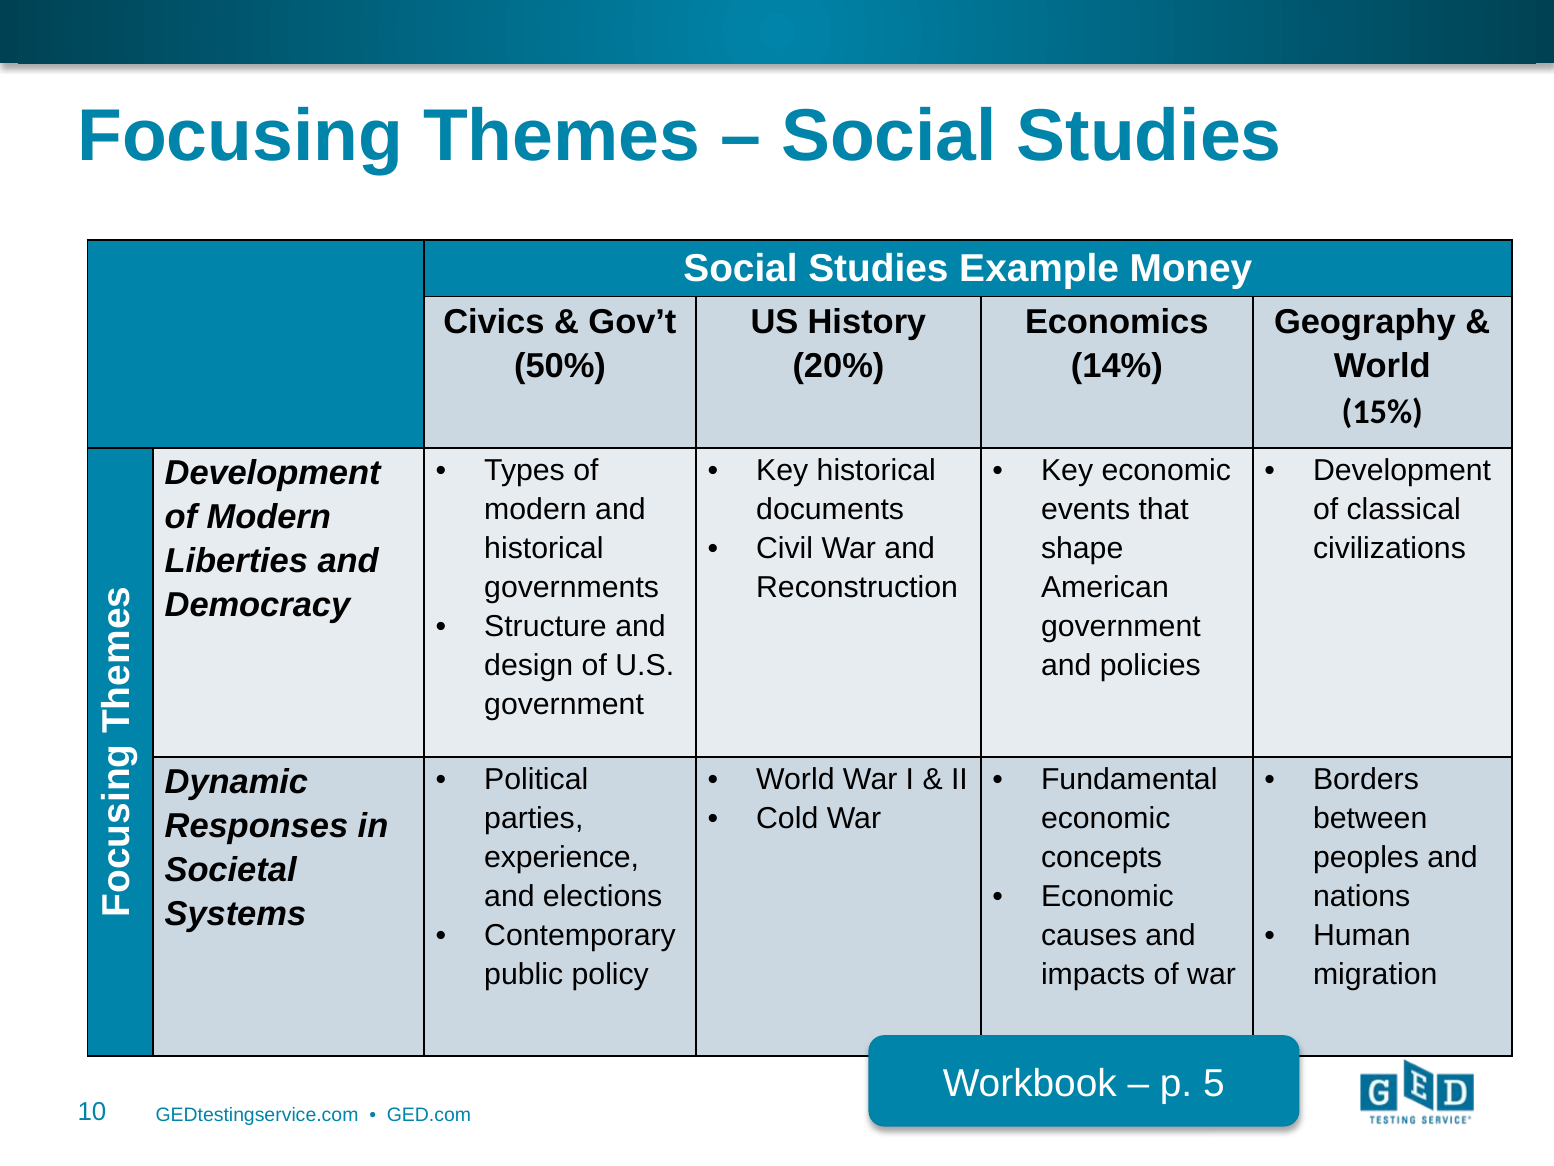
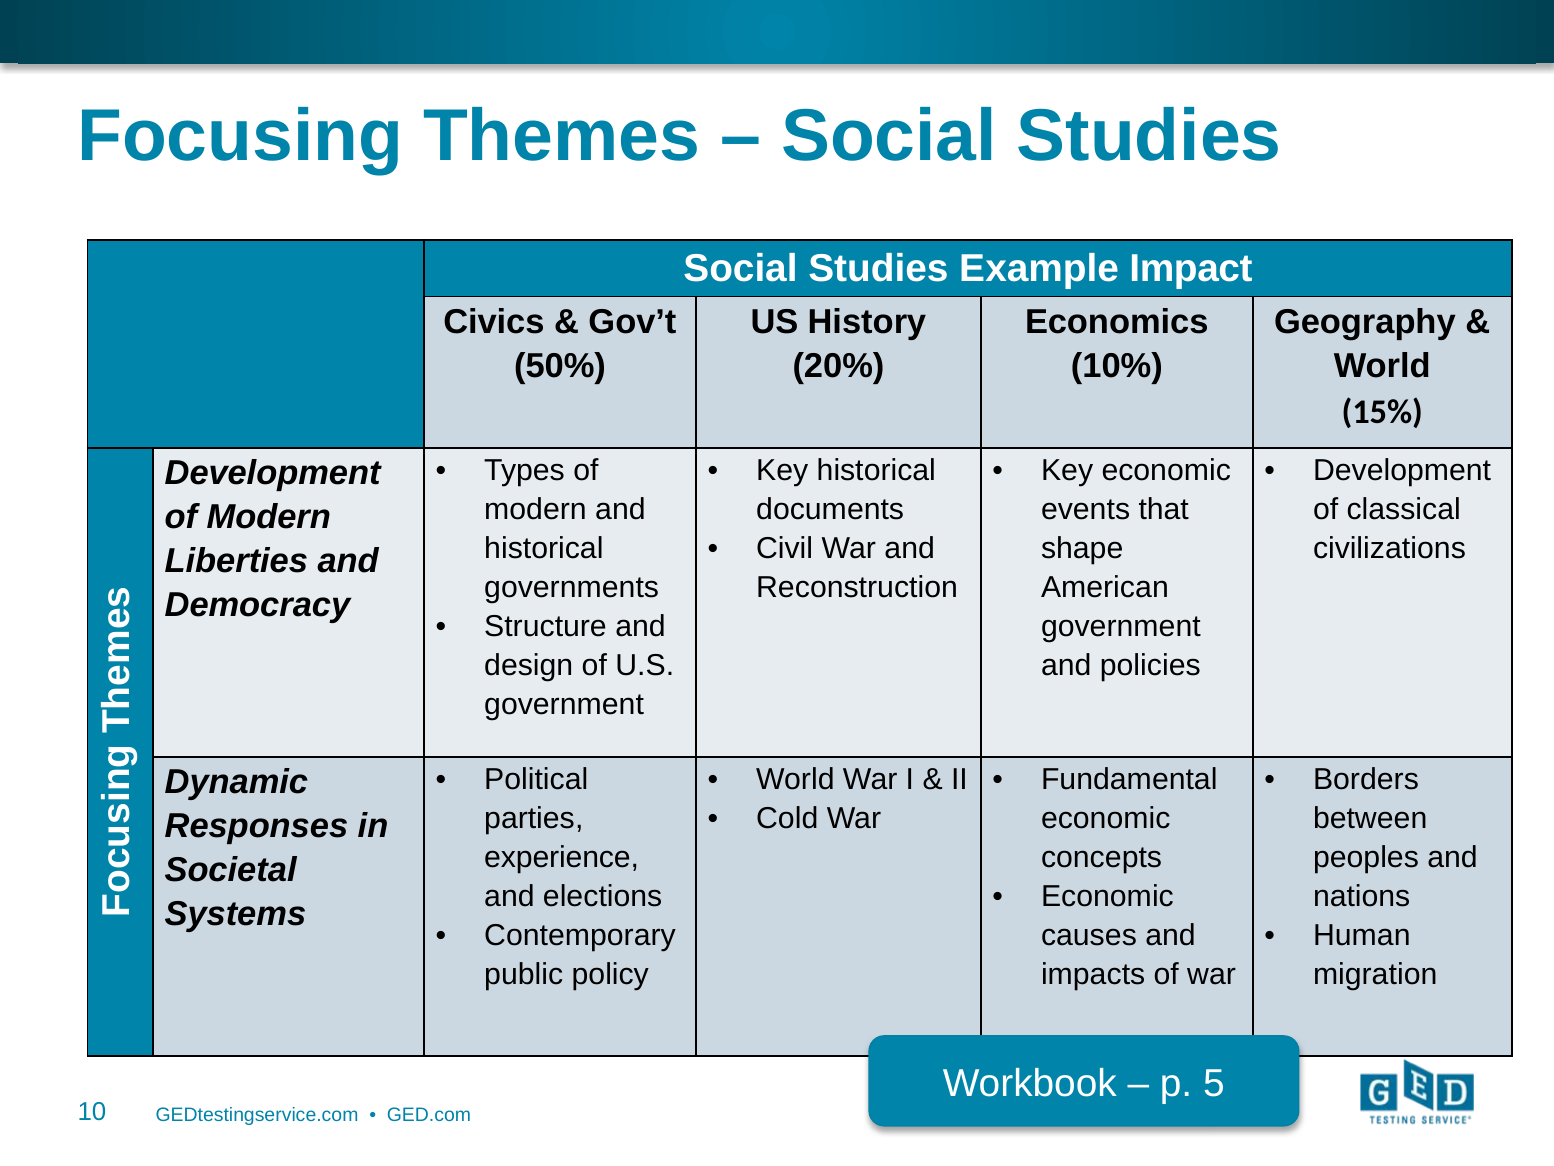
Money: Money -> Impact
14%: 14% -> 10%
